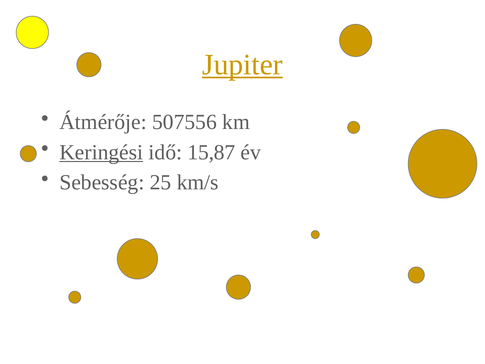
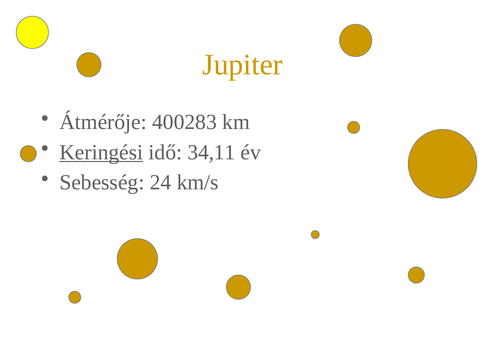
Jupiter underline: present -> none
507556: 507556 -> 400283
15,87: 15,87 -> 34,11
25: 25 -> 24
